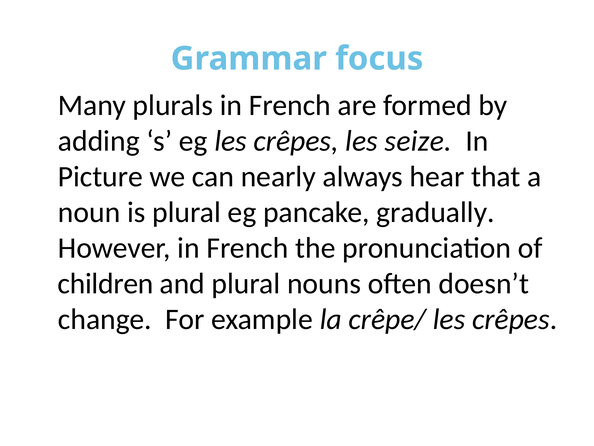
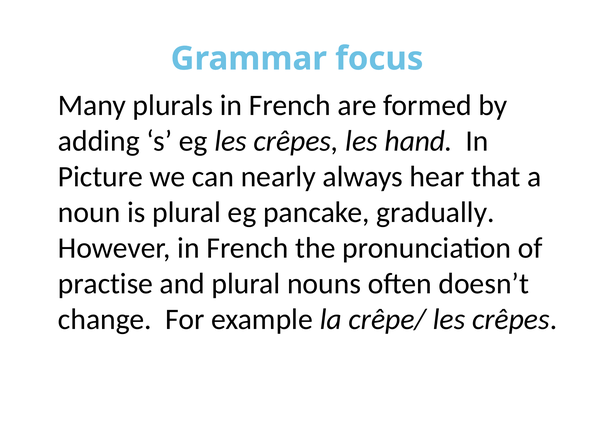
seize: seize -> hand
children: children -> practise
